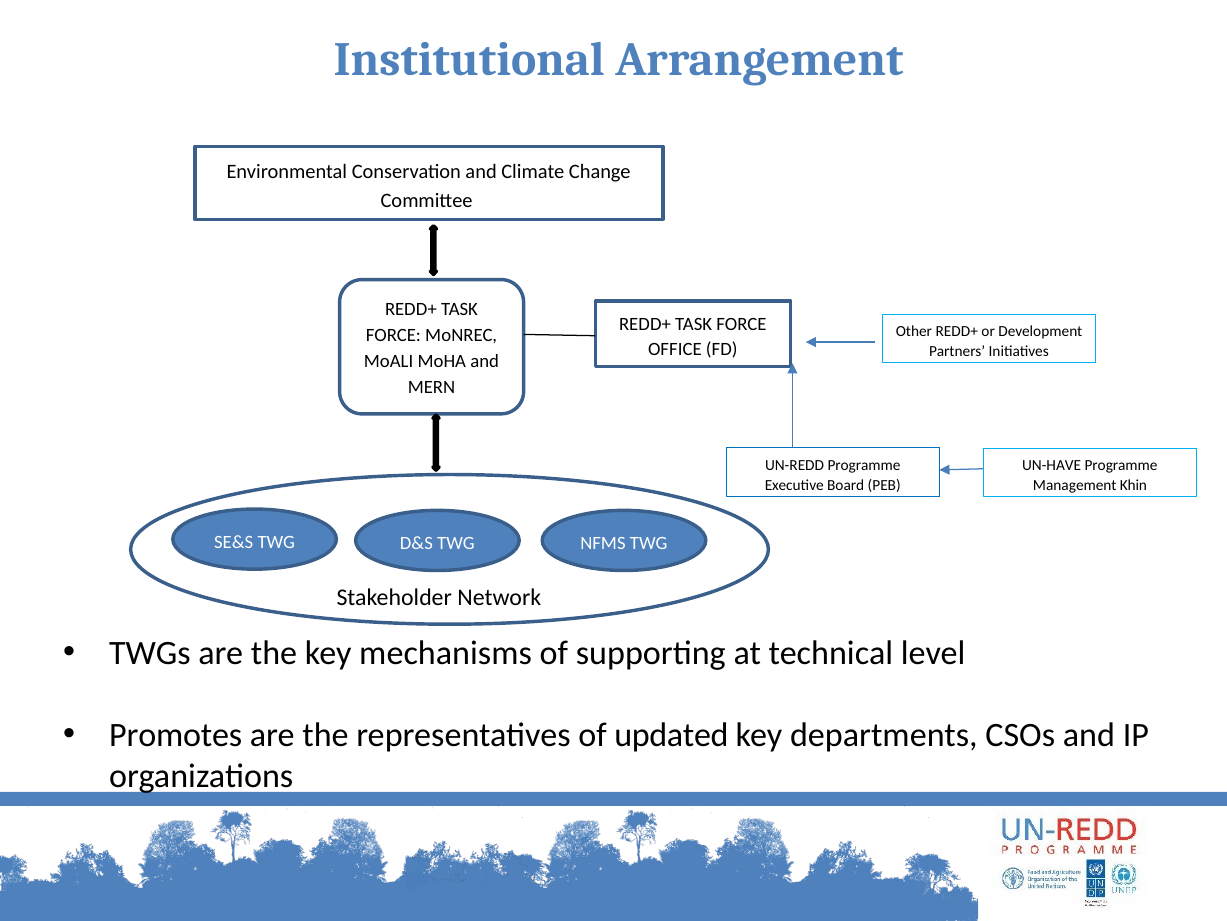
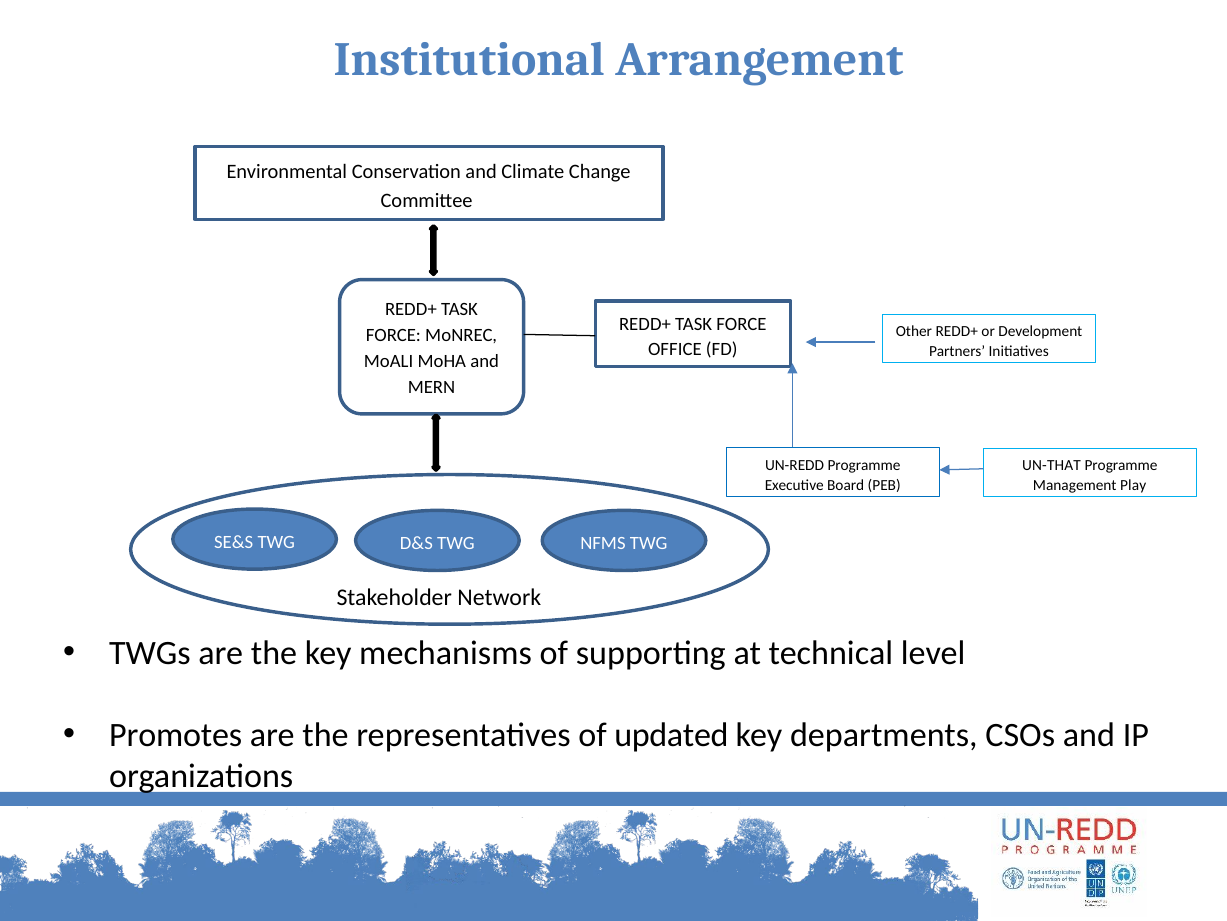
UN-HAVE: UN-HAVE -> UN-THAT
Khin: Khin -> Play
